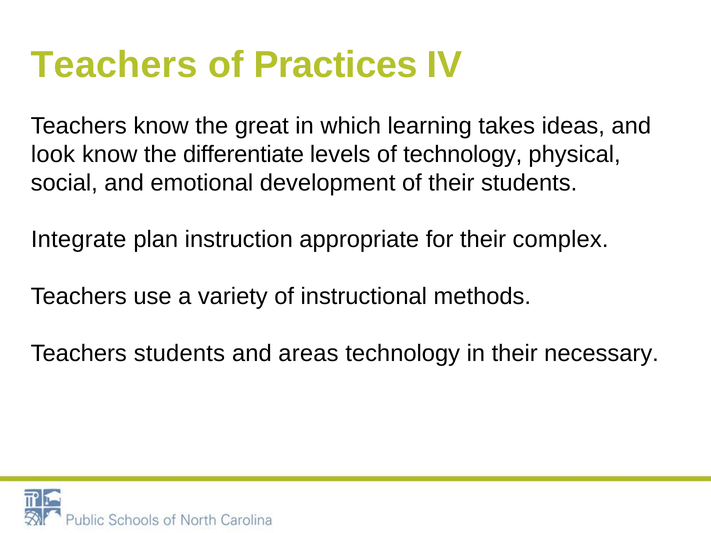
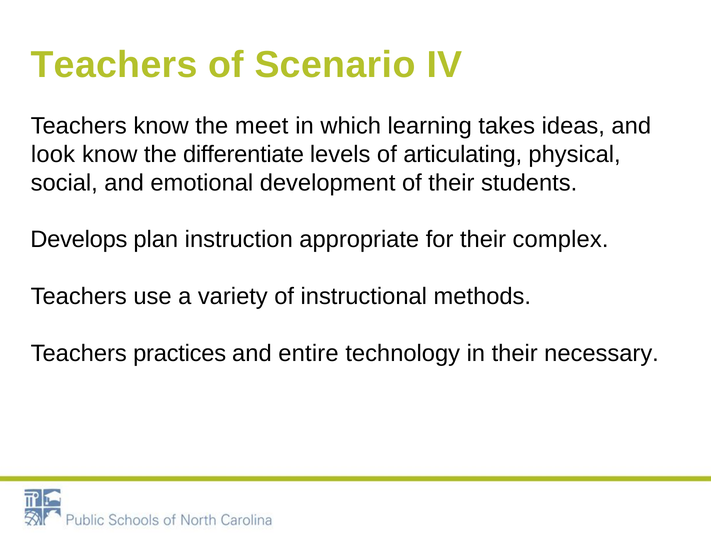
Practices: Practices -> Scenario
great: great -> meet
of technology: technology -> articulating
Integrate: Integrate -> Develops
Teachers students: students -> practices
areas: areas -> entire
